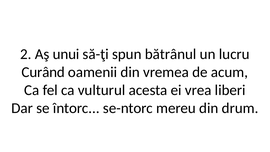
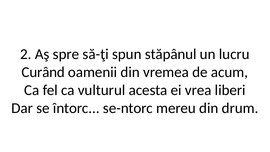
unui: unui -> spre
bătrânul: bătrânul -> stăpânul
